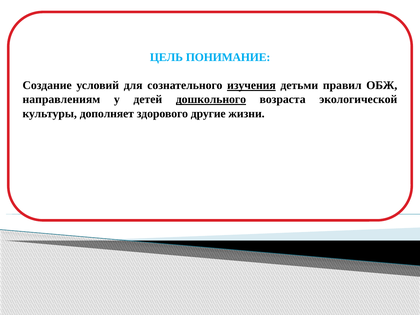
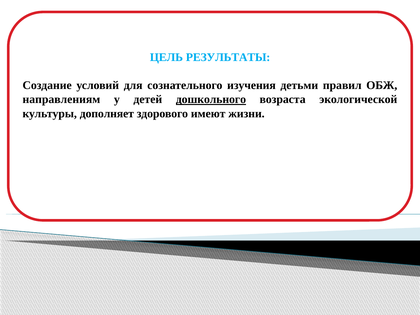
ПОНИМАНИЕ: ПОНИМАНИЕ -> РЕЗУЛЬТАТЫ
изучения underline: present -> none
другие: другие -> имеют
